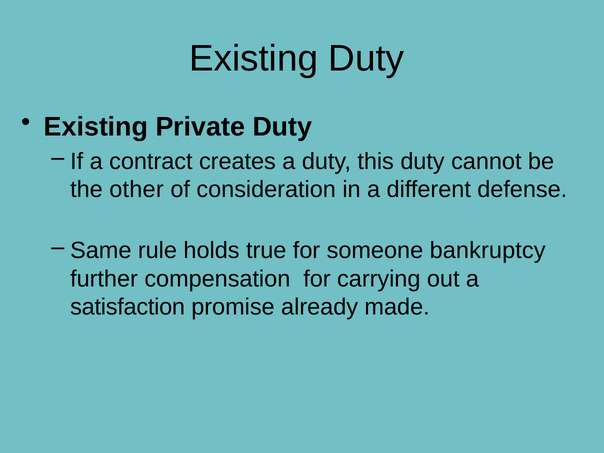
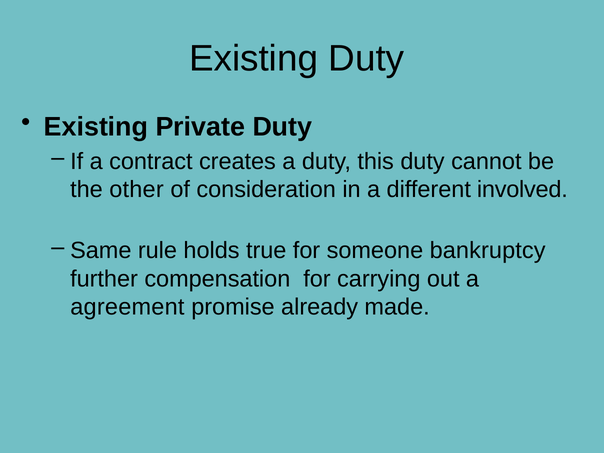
defense: defense -> involved
satisfaction: satisfaction -> agreement
